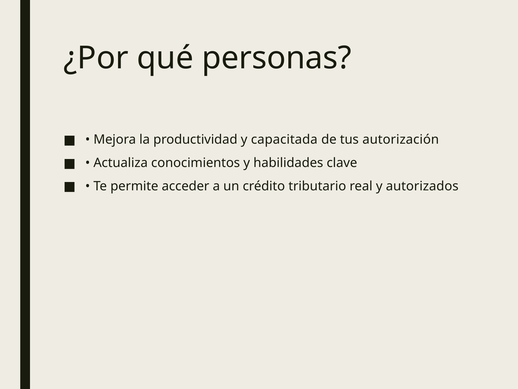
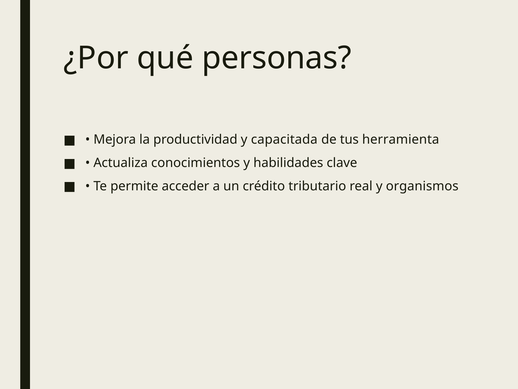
autorización: autorización -> herramienta
autorizados: autorizados -> organismos
